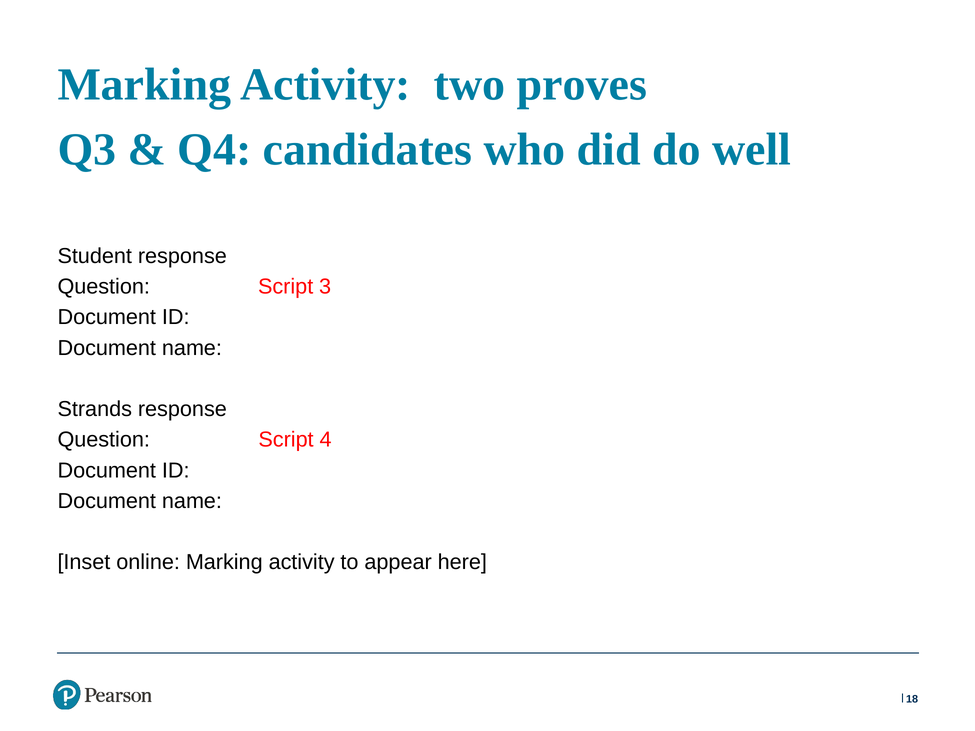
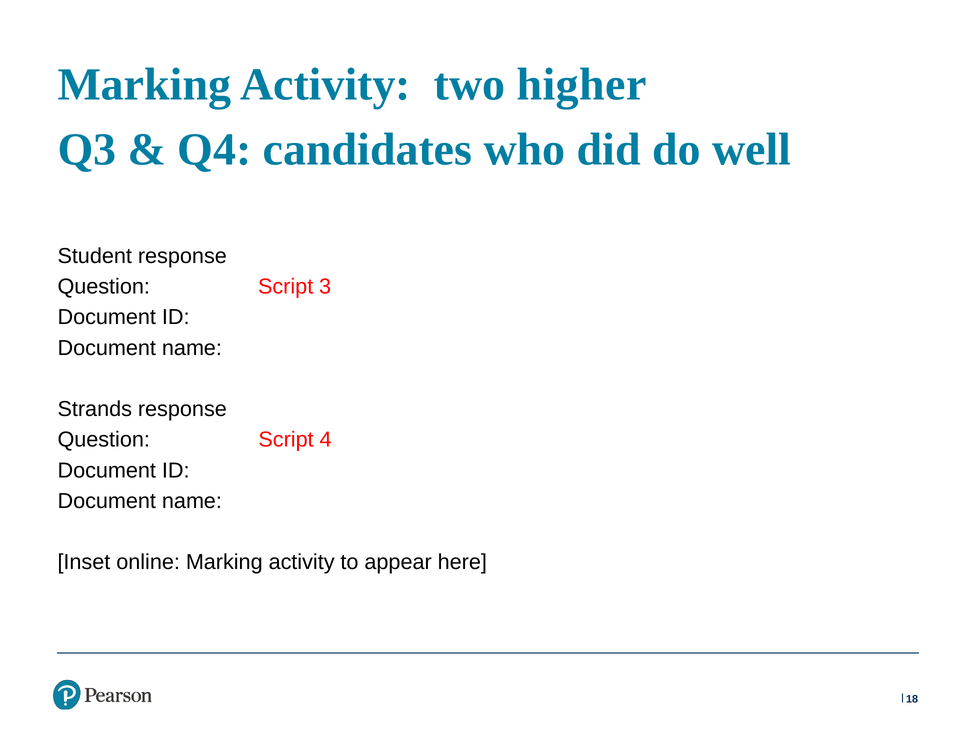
proves: proves -> higher
